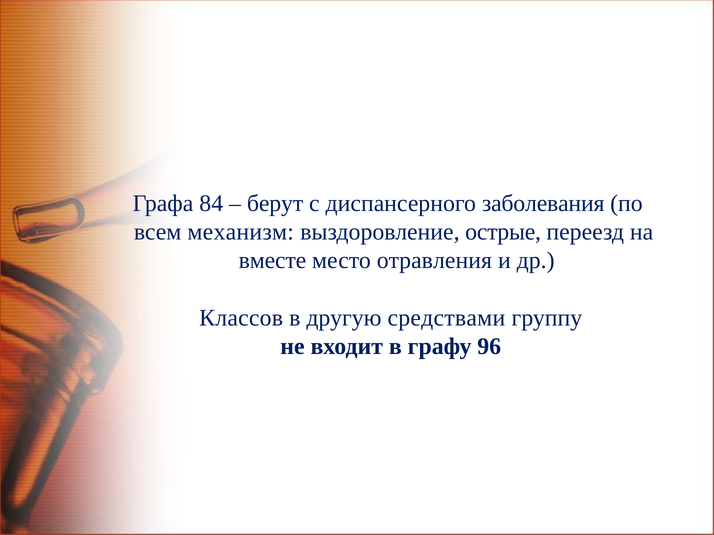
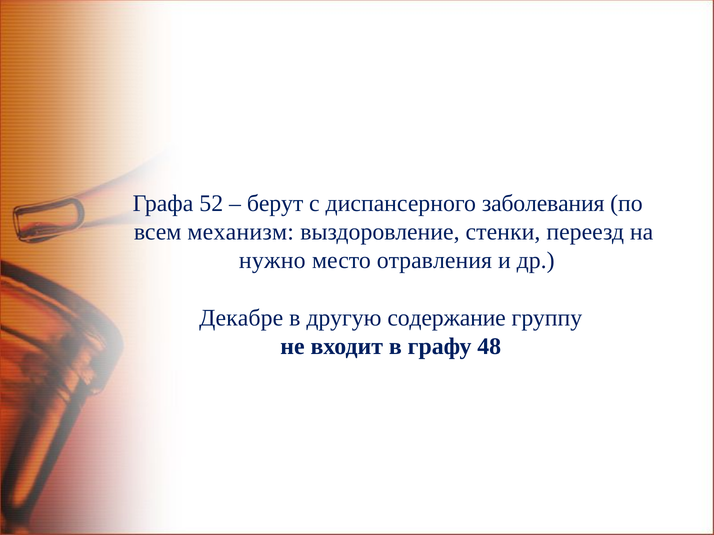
84: 84 -> 52
острые: острые -> стенки
вместе: вместе -> нужно
Классов: Классов -> Декабре
средствами: средствами -> содержание
96: 96 -> 48
